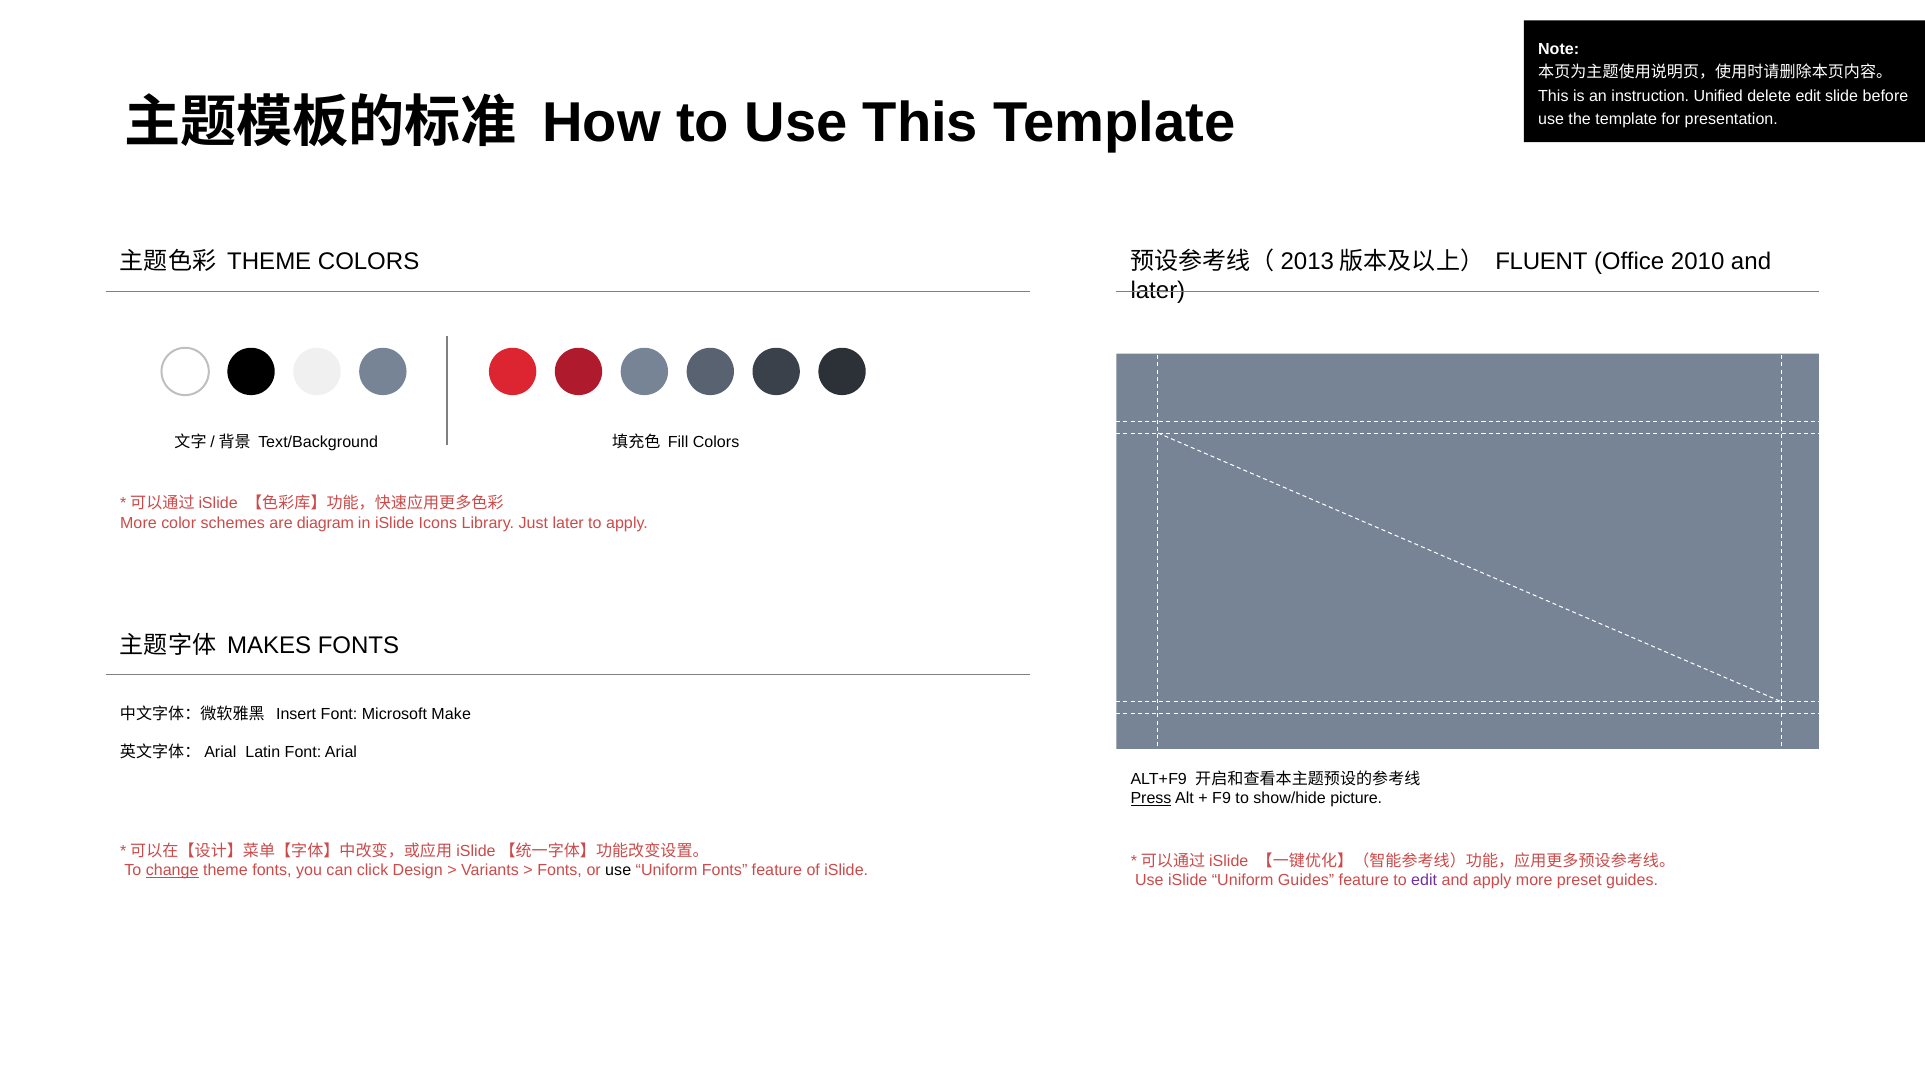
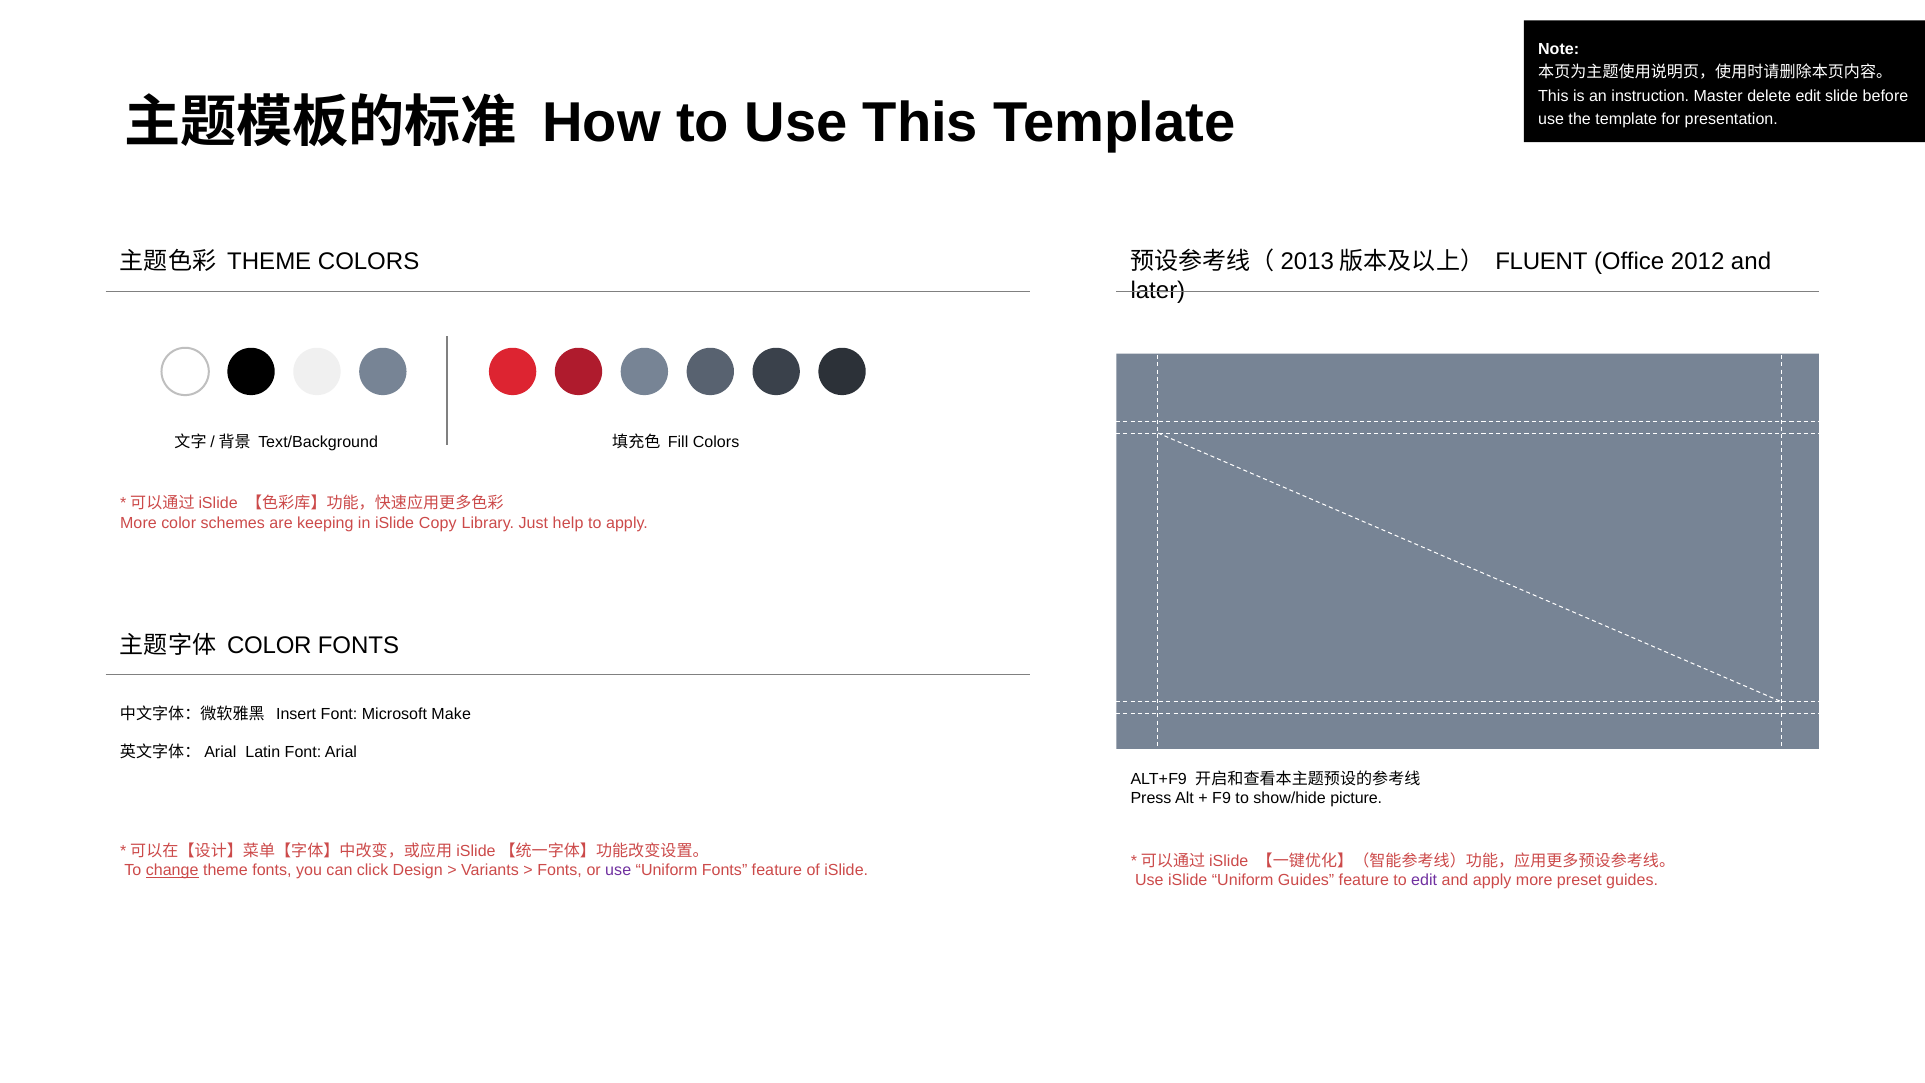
Unified: Unified -> Master
2010: 2010 -> 2012
diagram: diagram -> keeping
Icons: Icons -> Copy
Just later: later -> help
MAKES at (269, 646): MAKES -> COLOR
Press underline: present -> none
use at (618, 870) colour: black -> purple
